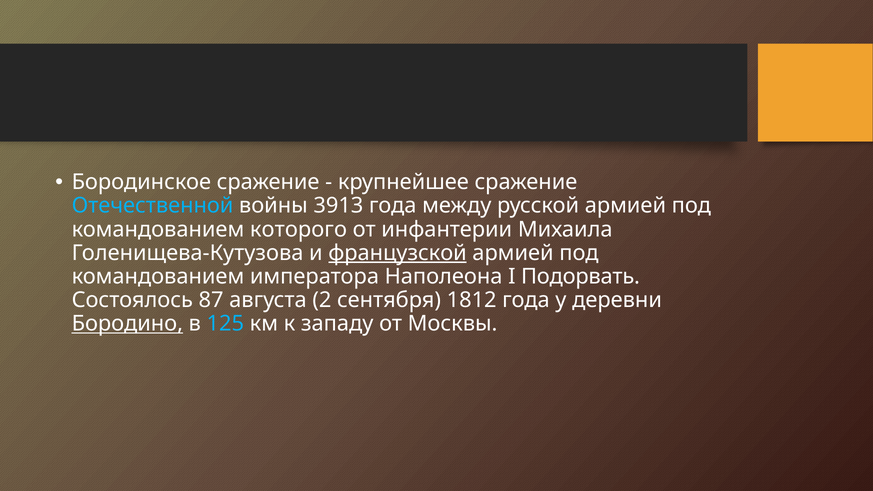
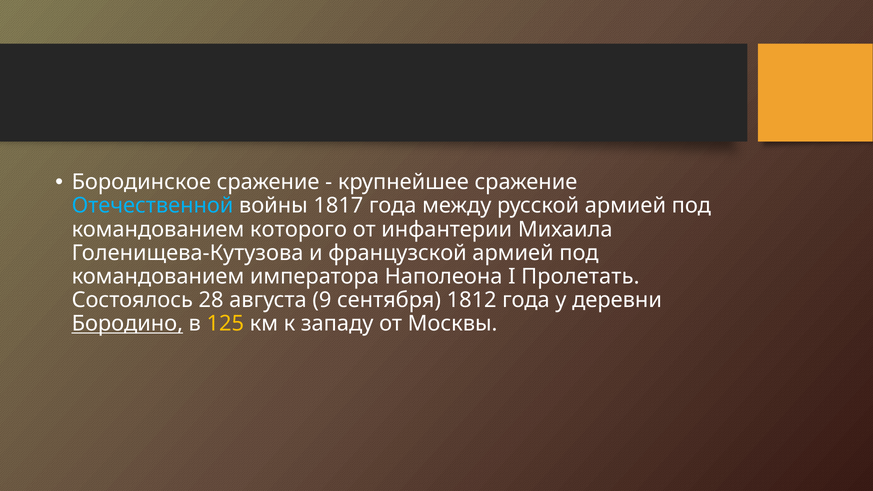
3913: 3913 -> 1817
французской underline: present -> none
Подорвать: Подорвать -> Пролетать
87: 87 -> 28
2: 2 -> 9
125 colour: light blue -> yellow
